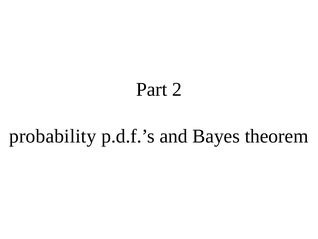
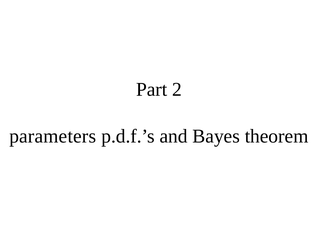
probability: probability -> parameters
